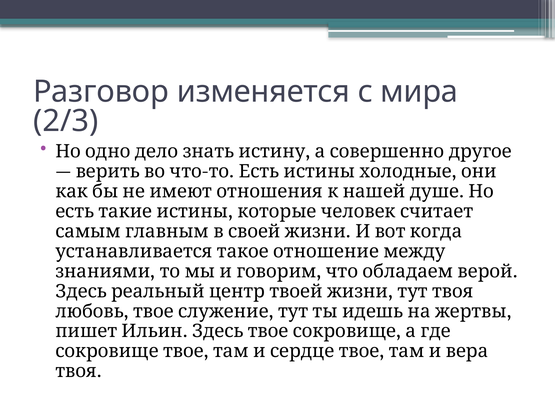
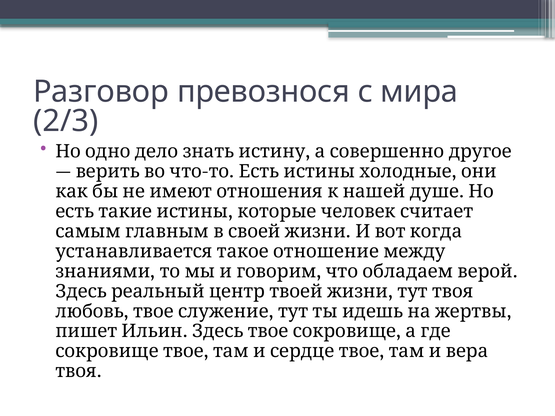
изменяется: изменяется -> превознося
